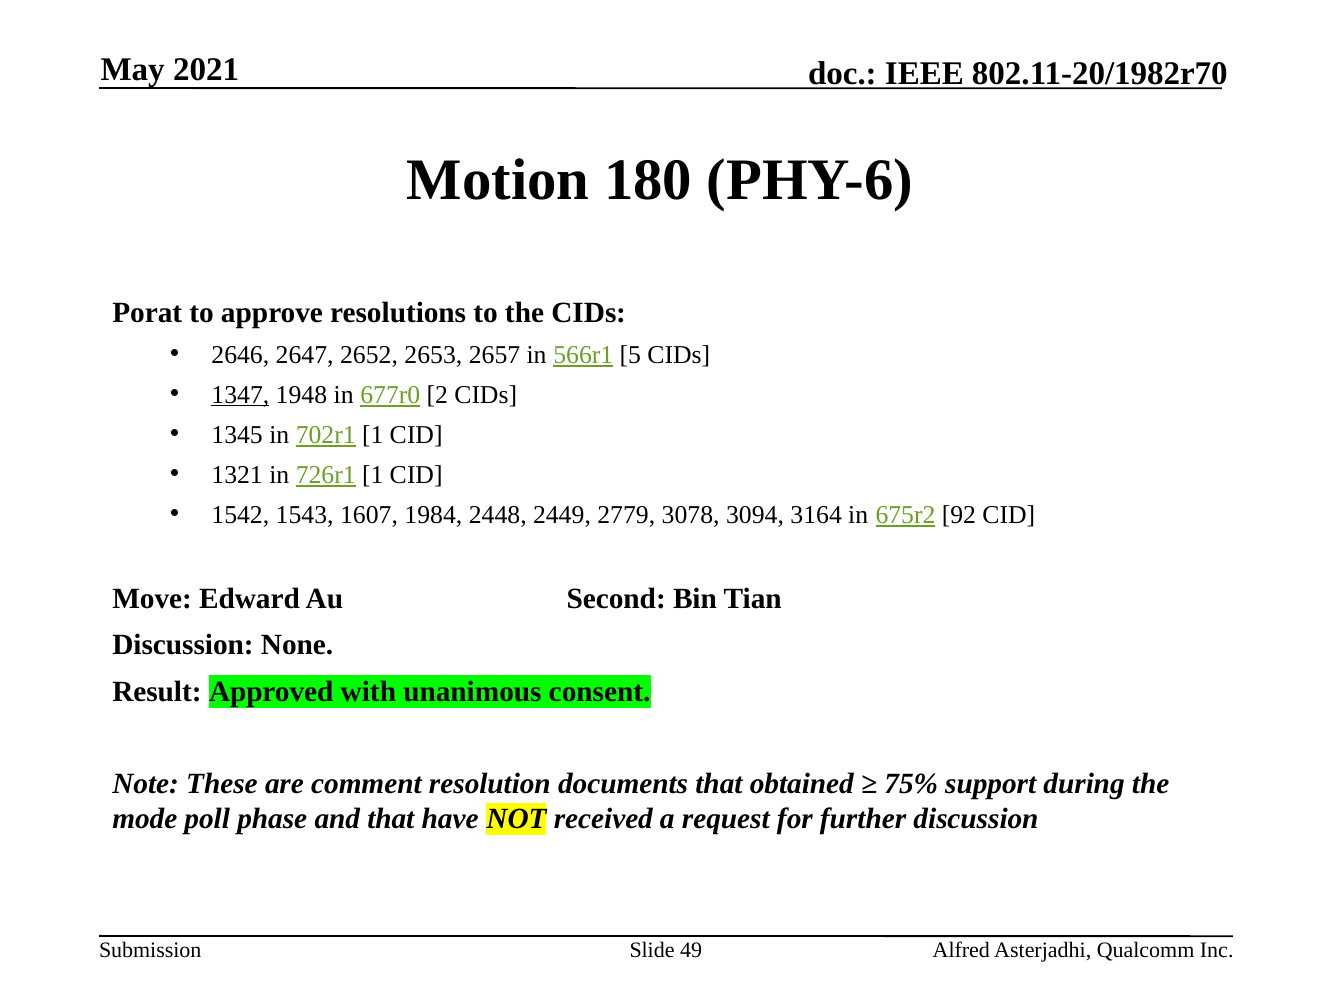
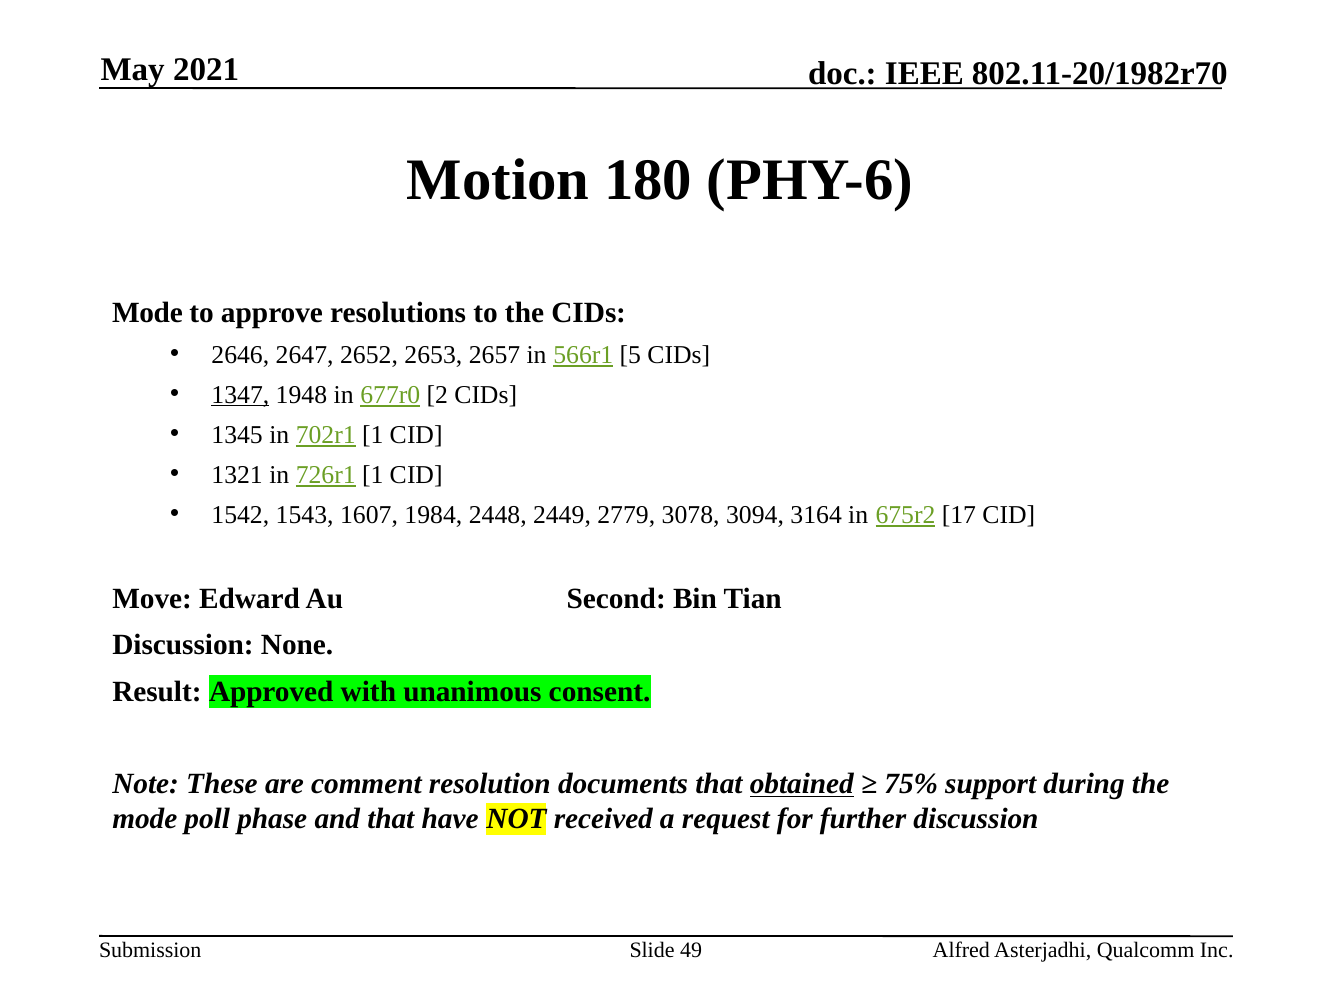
Porat at (147, 313): Porat -> Mode
92: 92 -> 17
obtained underline: none -> present
